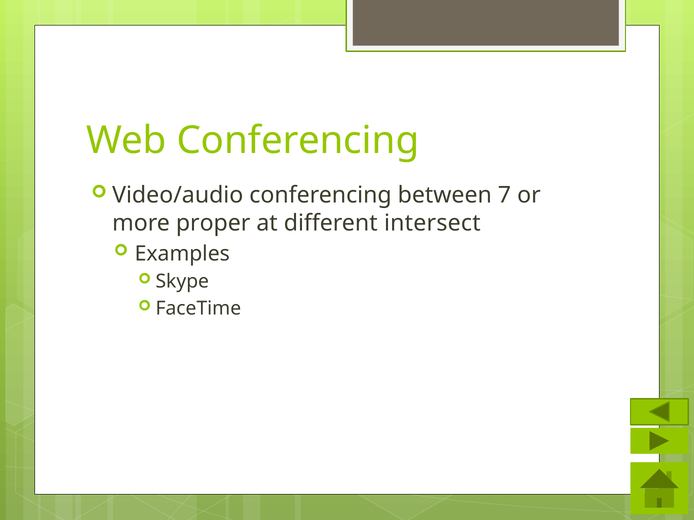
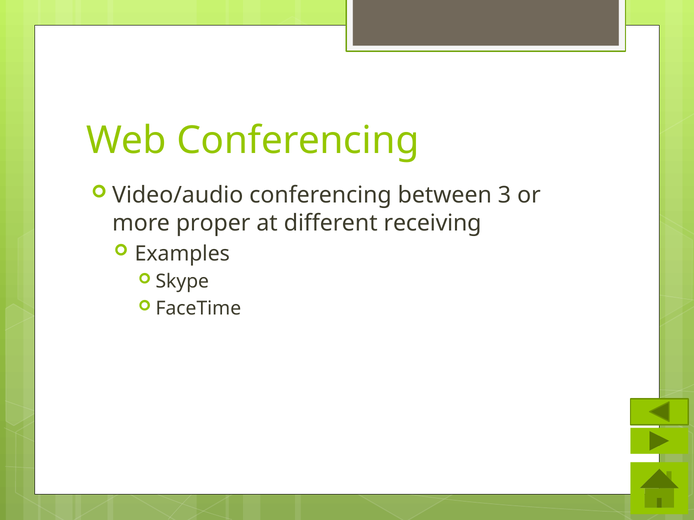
7: 7 -> 3
intersect: intersect -> receiving
